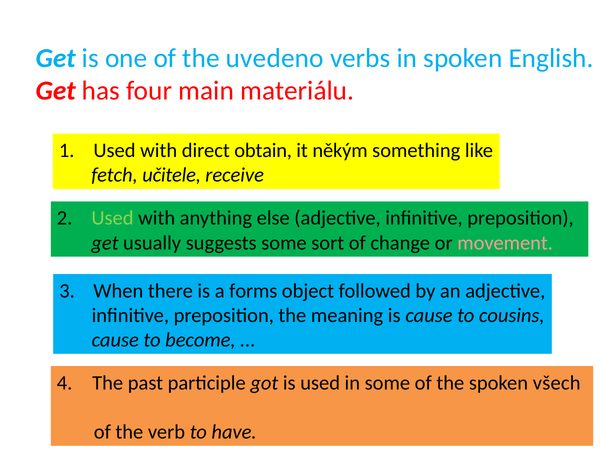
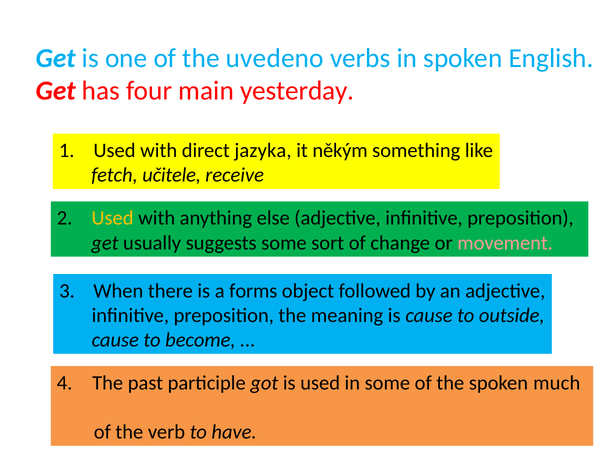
materiálu: materiálu -> yesterday
obtain: obtain -> jazyka
Used at (113, 218) colour: light green -> yellow
cousins: cousins -> outside
všech: všech -> much
